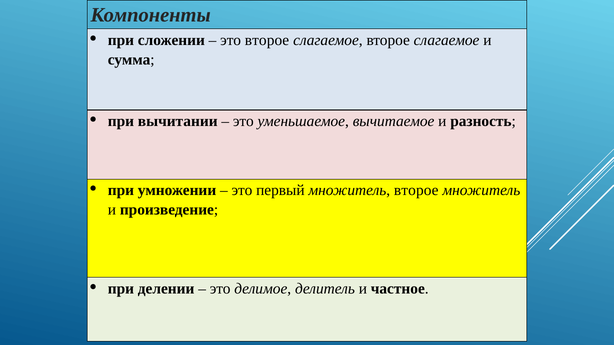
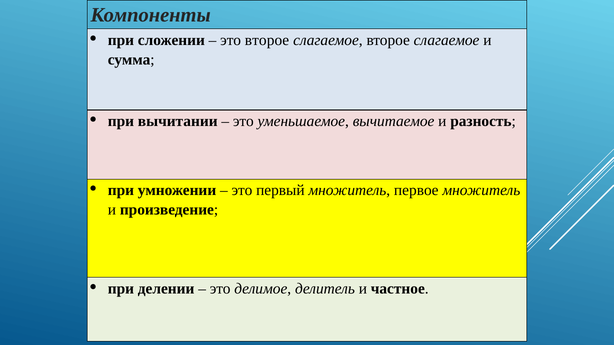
множитель второе: второе -> первое
